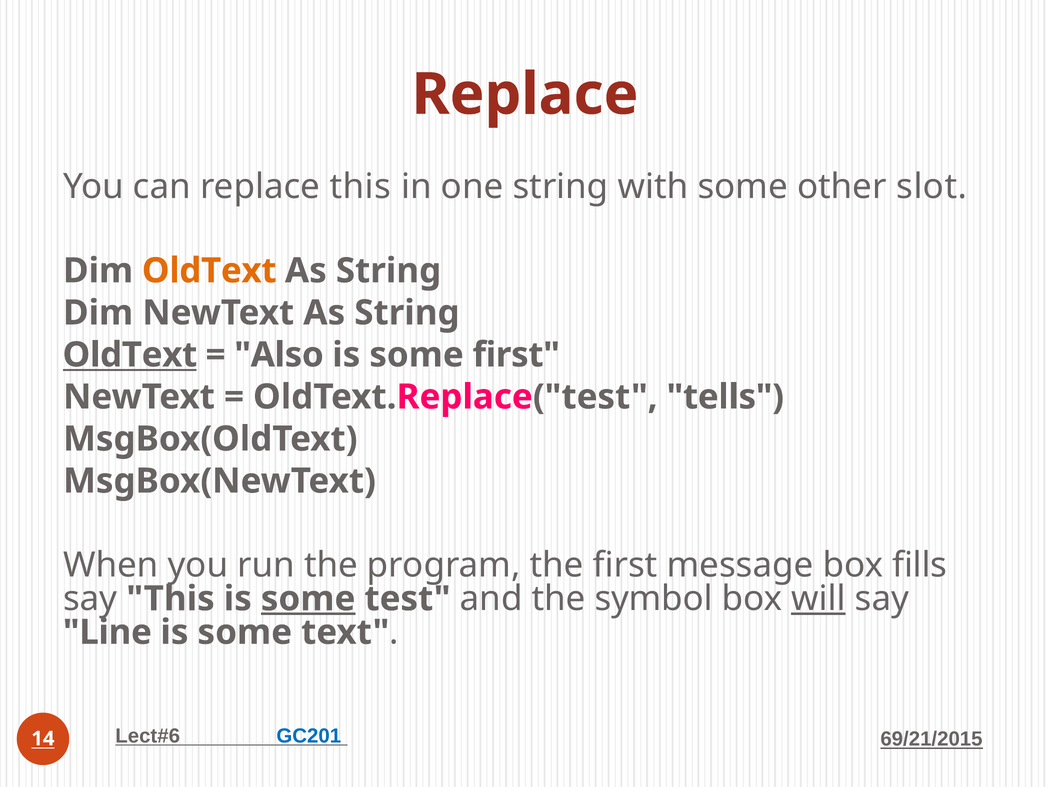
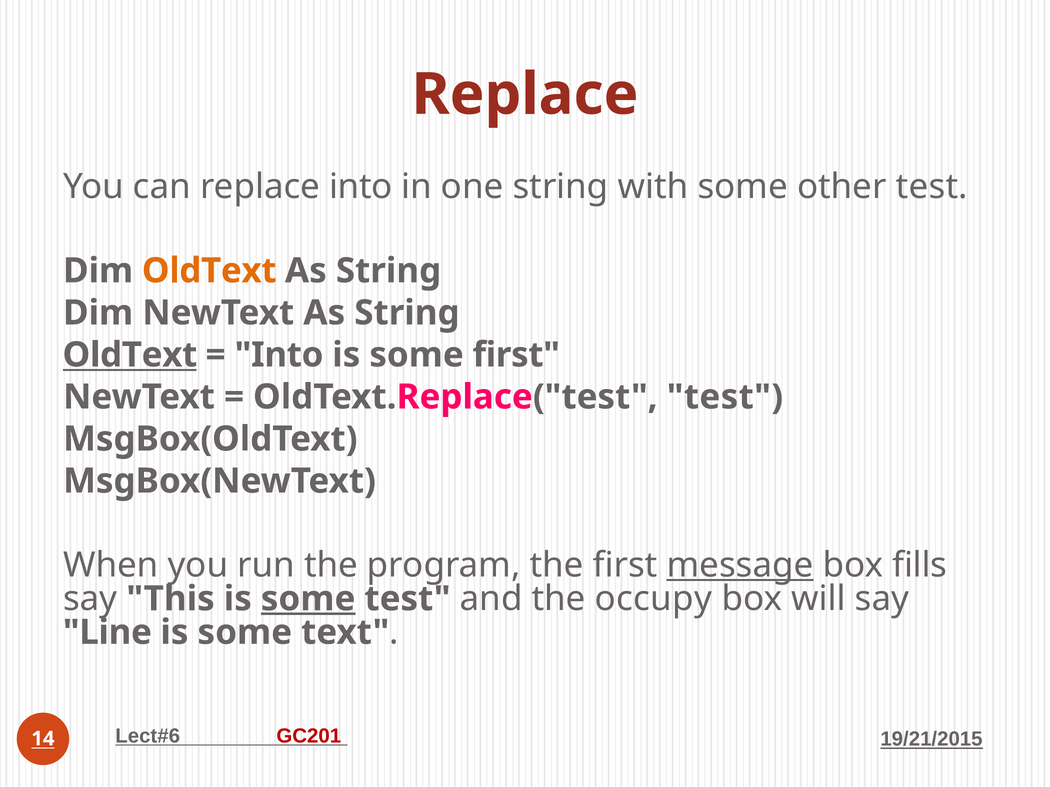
replace this: this -> into
other slot: slot -> test
Also at (279, 355): Also -> Into
OldText.Replace("test tells: tells -> test
message underline: none -> present
symbol: symbol -> occupy
will underline: present -> none
GC201 colour: blue -> red
69/21/2015: 69/21/2015 -> 19/21/2015
